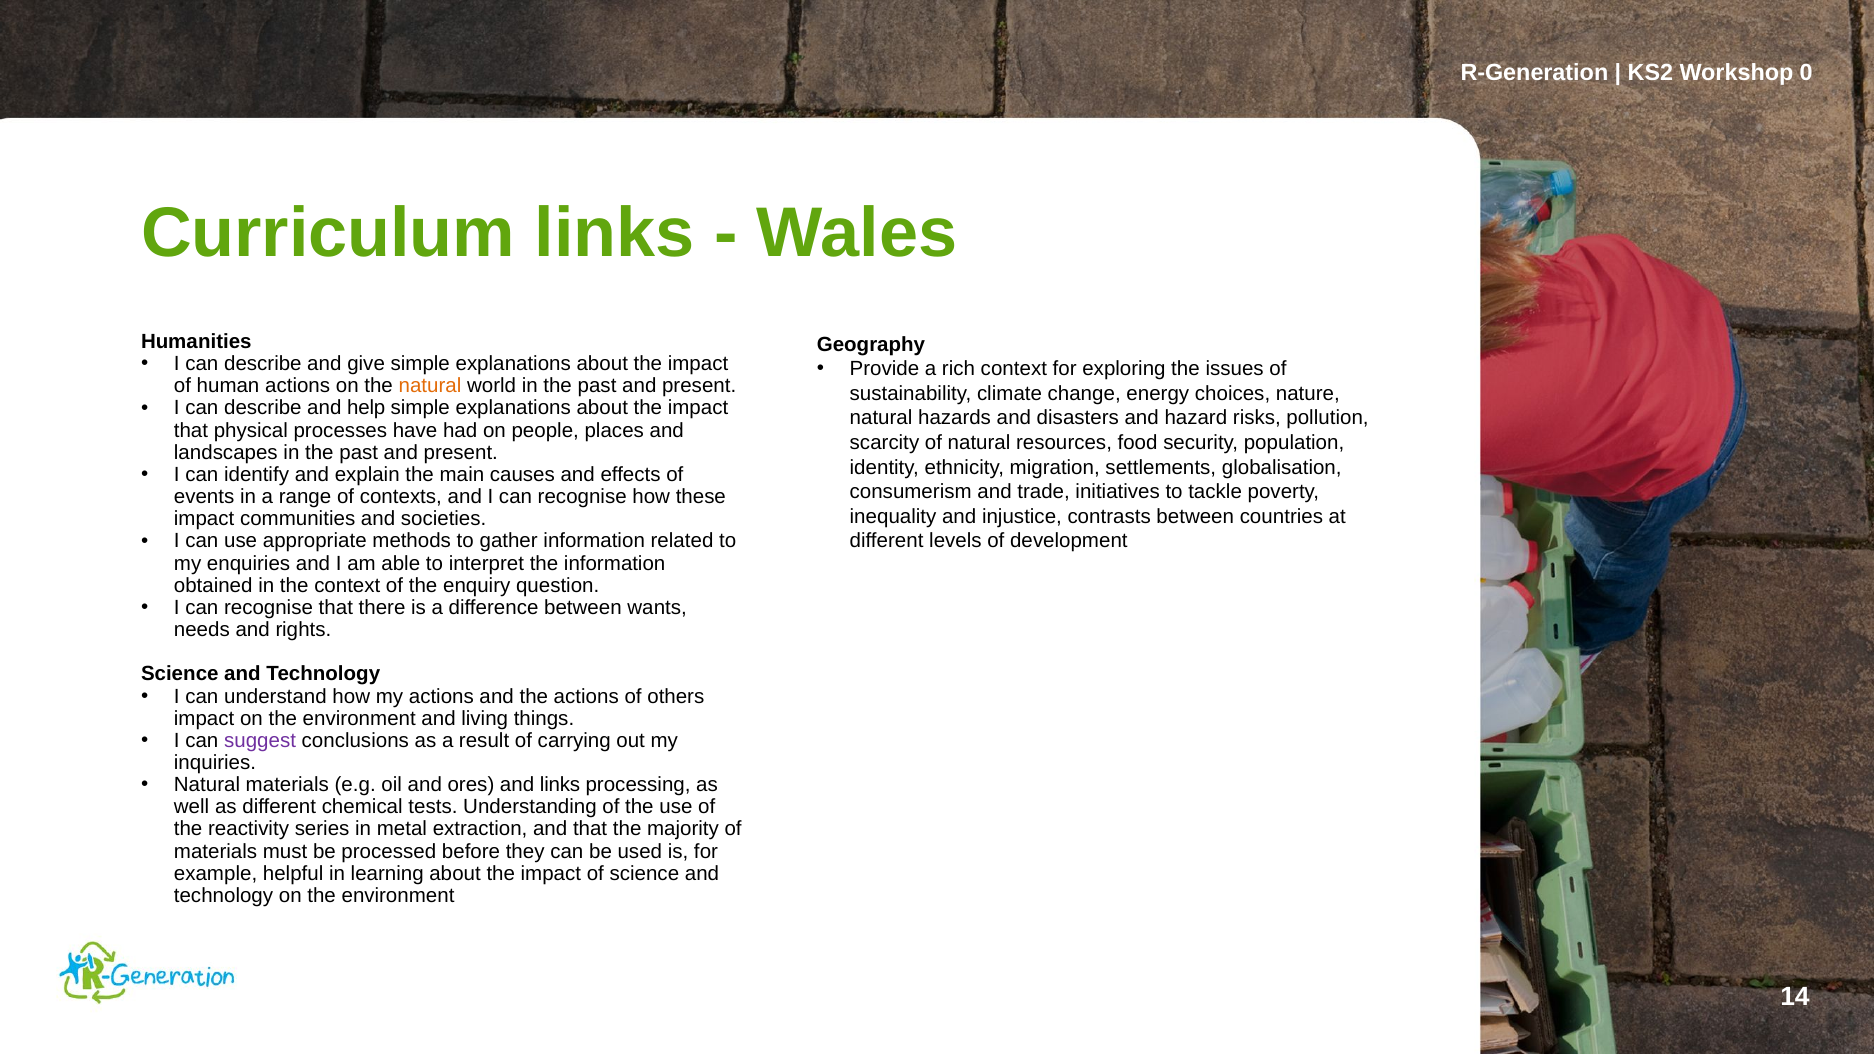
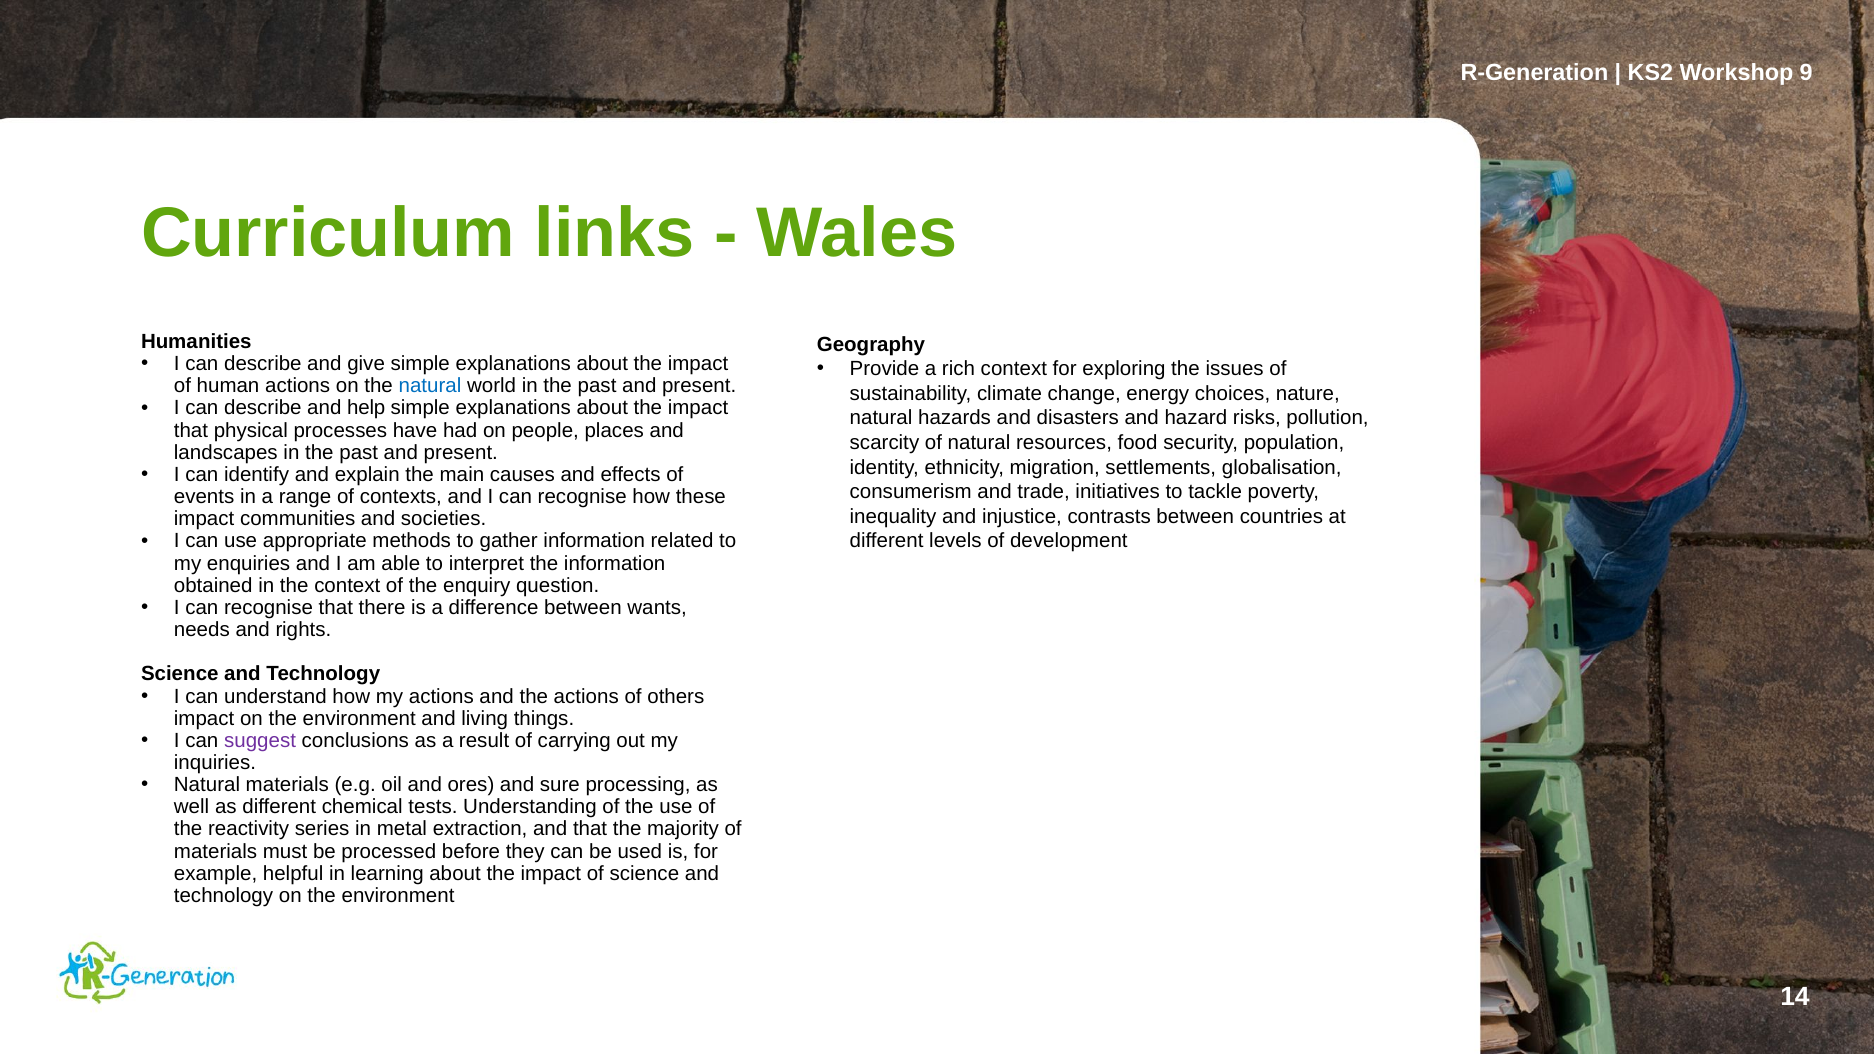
0: 0 -> 9
natural at (430, 386) colour: orange -> blue
and links: links -> sure
